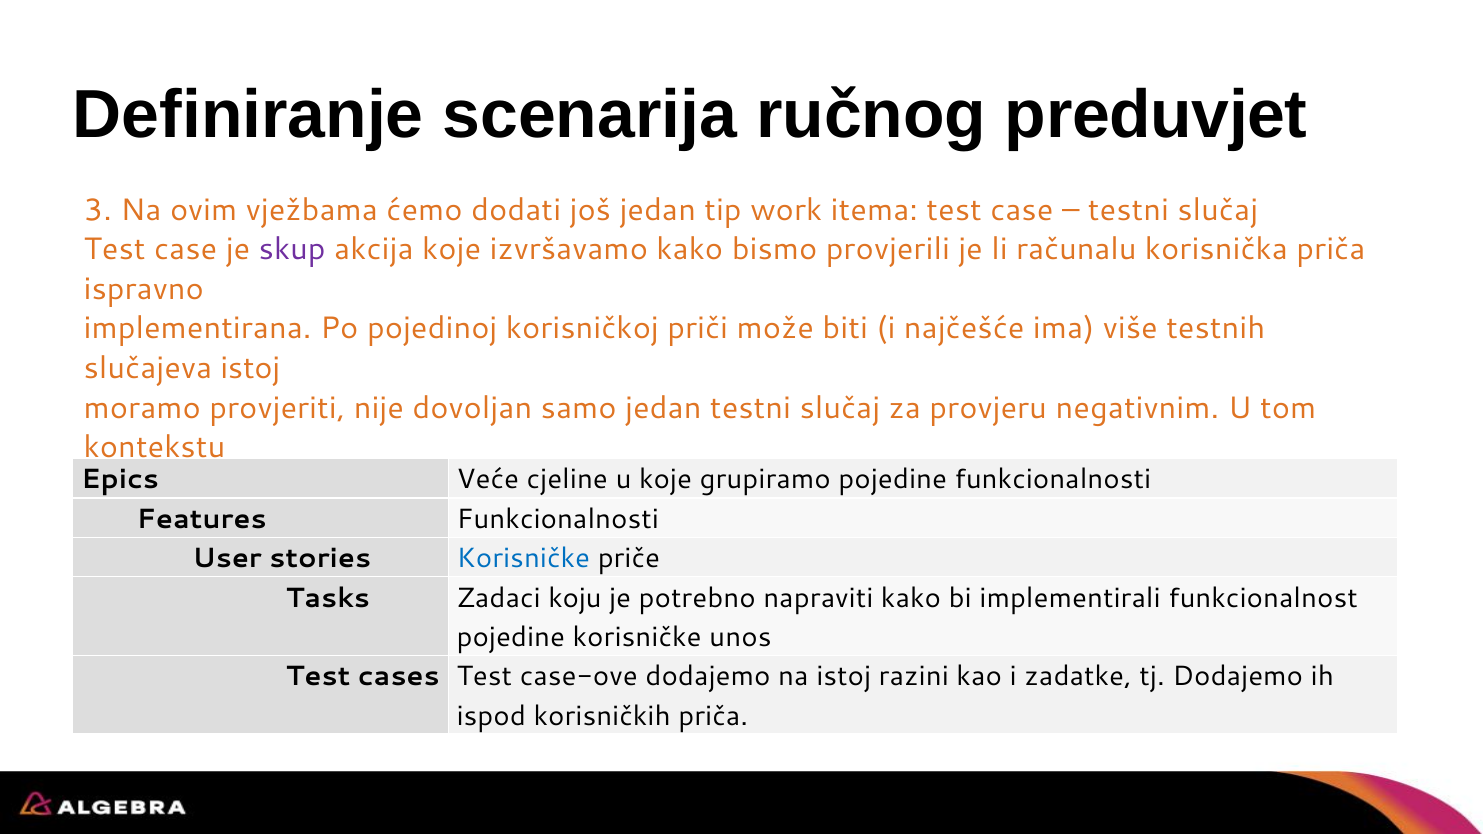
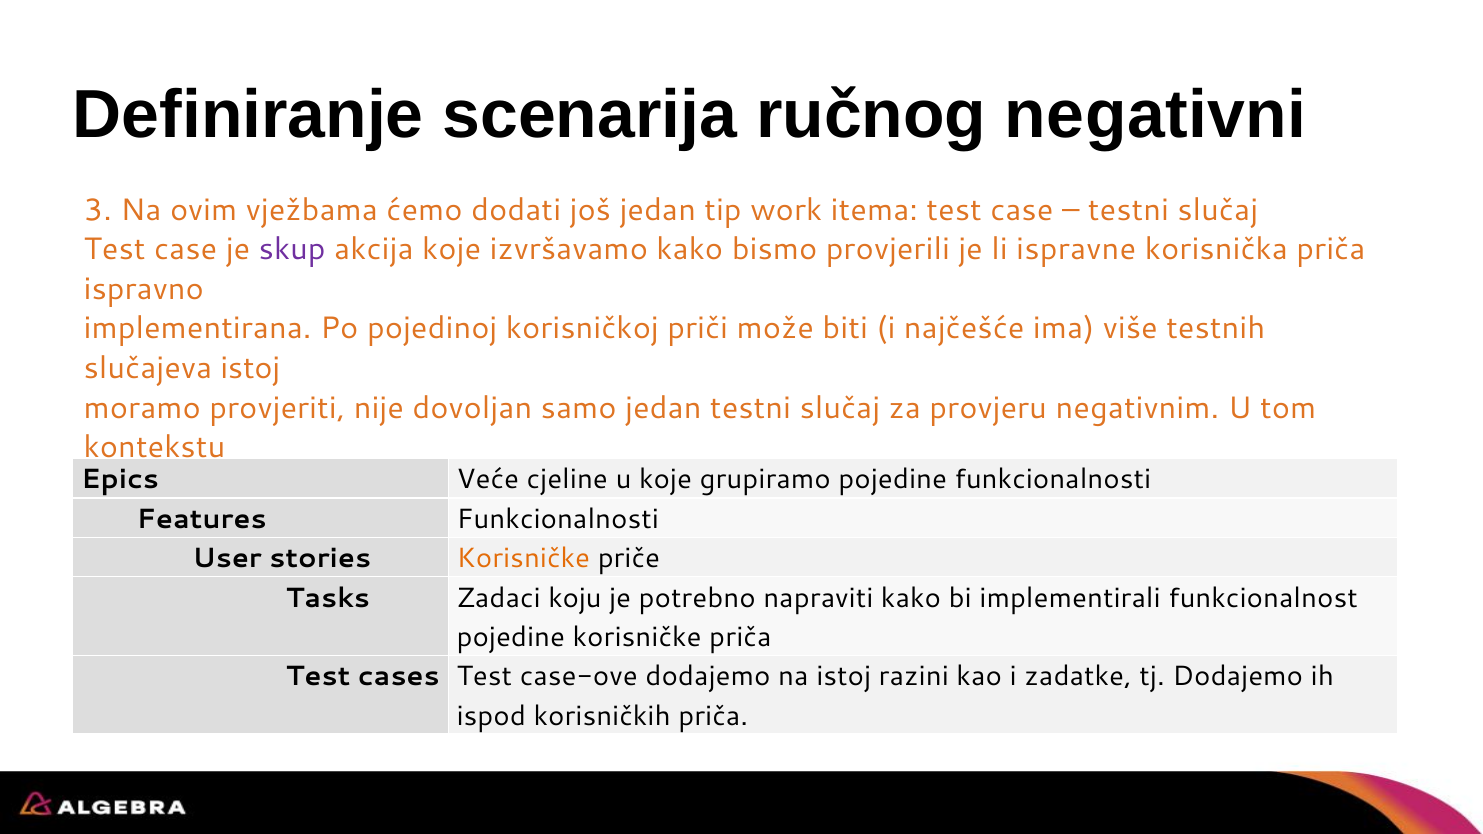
preduvjet: preduvjet -> negativni
računalu: računalu -> ispravne
Korisničke at (523, 559) colour: blue -> orange
korisničke unos: unos -> priča
